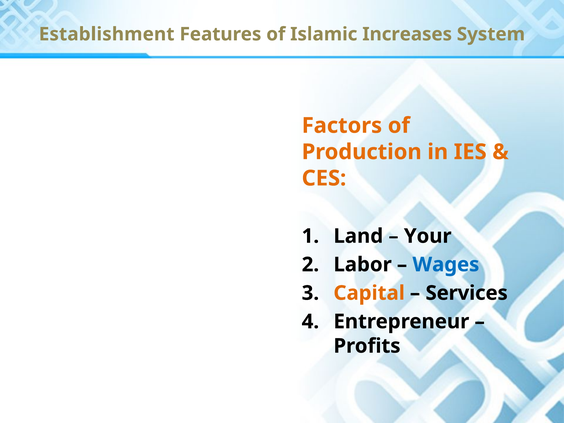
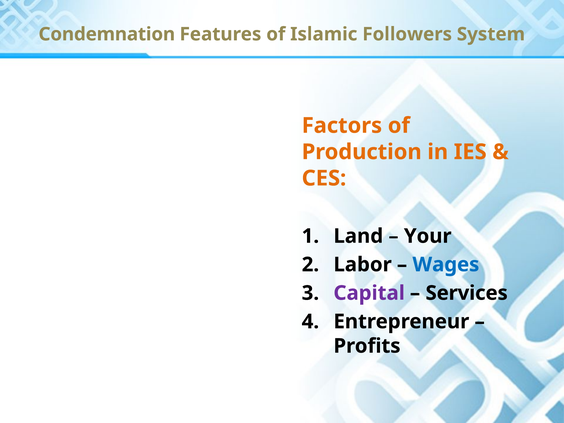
Establishment: Establishment -> Condemnation
Increases: Increases -> Followers
Capital colour: orange -> purple
